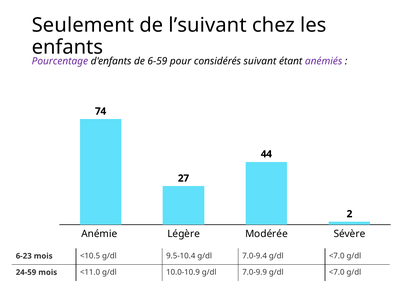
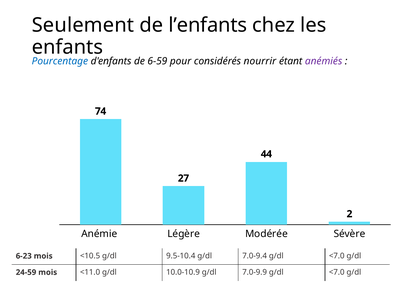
l’suivant: l’suivant -> l’enfants
Pourcentage colour: purple -> blue
suivant: suivant -> nourrir
